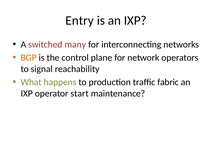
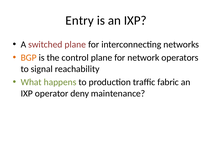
switched many: many -> plane
start: start -> deny
